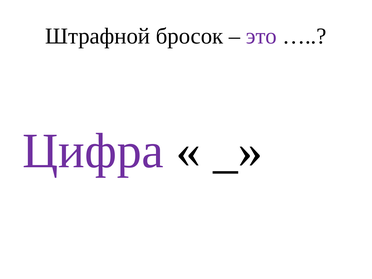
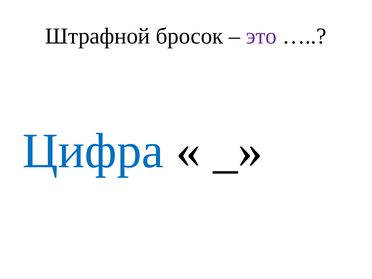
Цифра colour: purple -> blue
